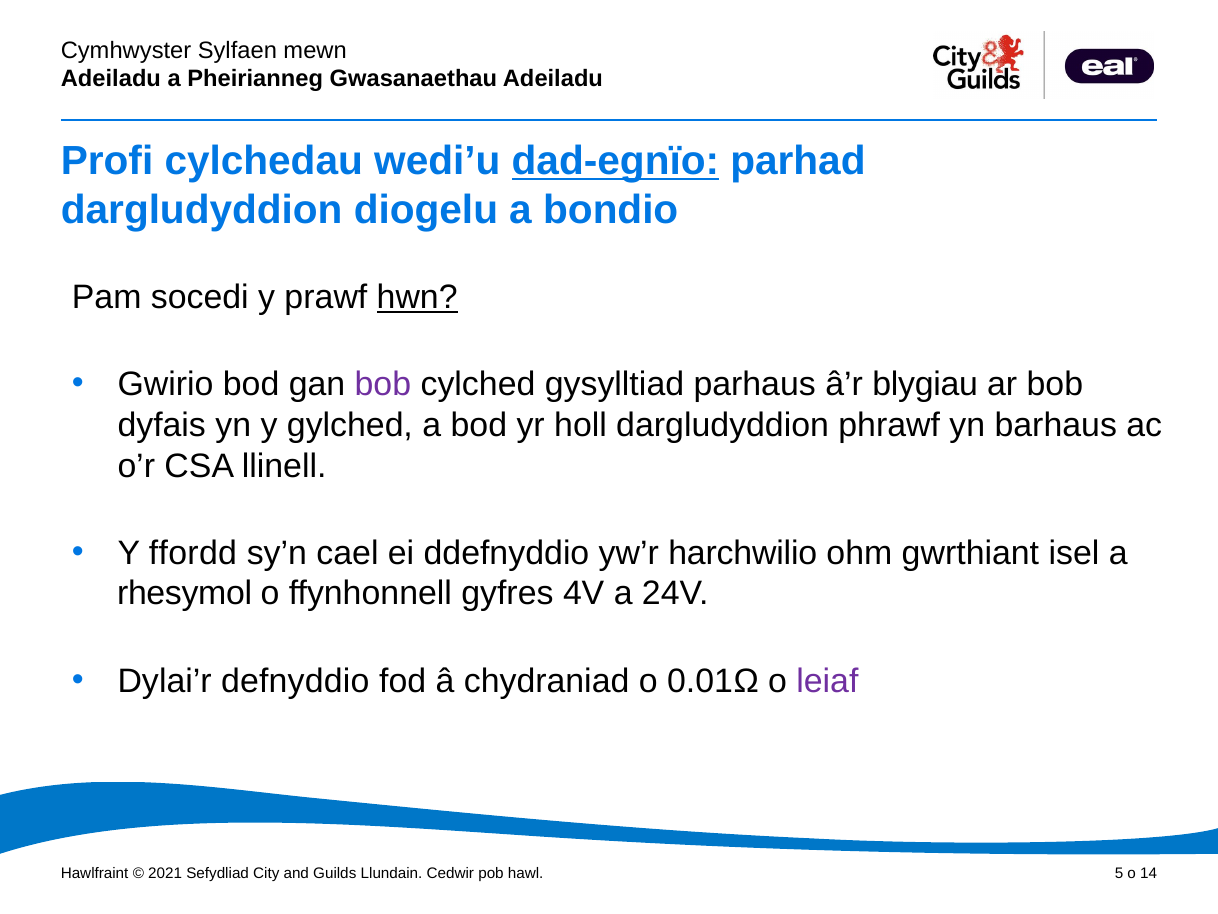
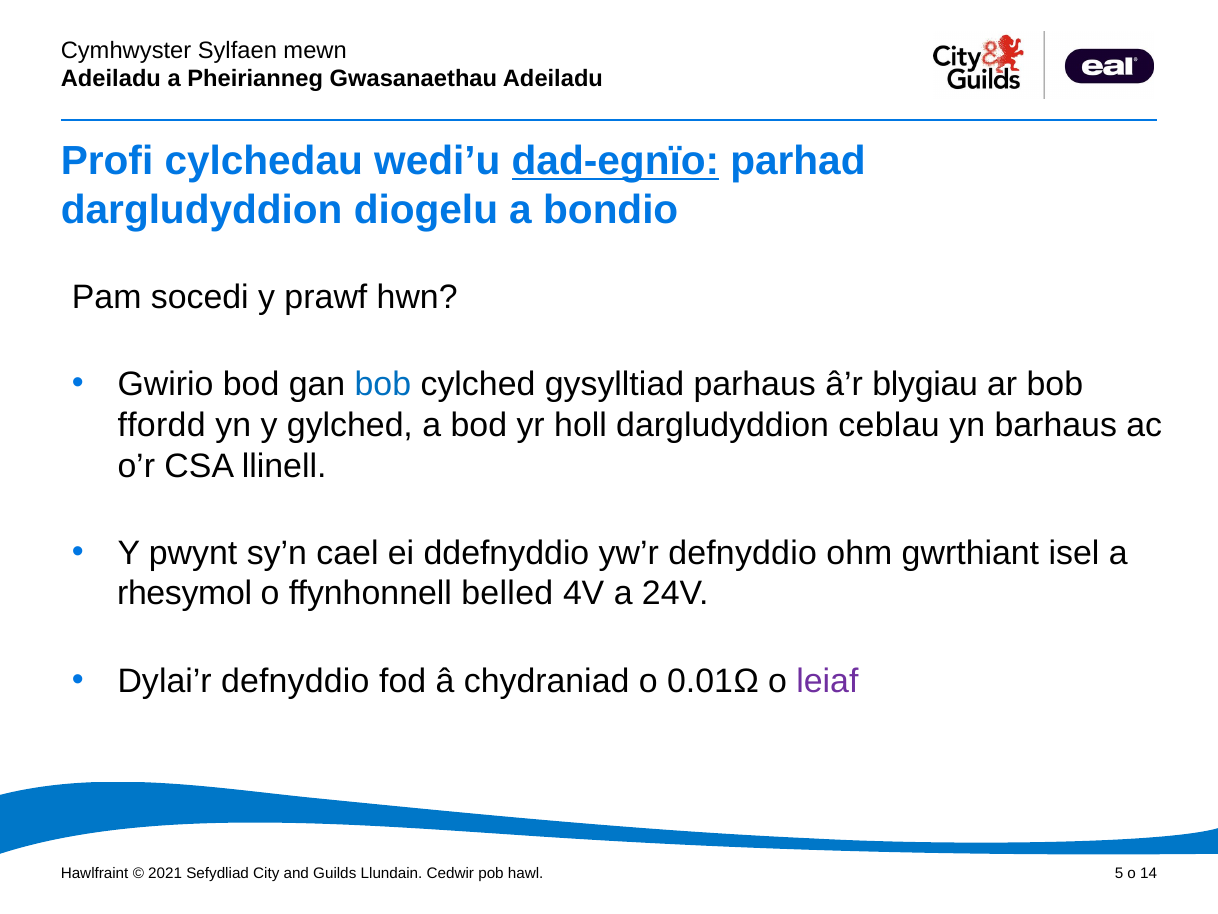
hwn underline: present -> none
bob at (383, 384) colour: purple -> blue
dyfais: dyfais -> ffordd
phrawf: phrawf -> ceblau
ffordd: ffordd -> pwynt
yw’r harchwilio: harchwilio -> defnyddio
gyfres: gyfres -> belled
